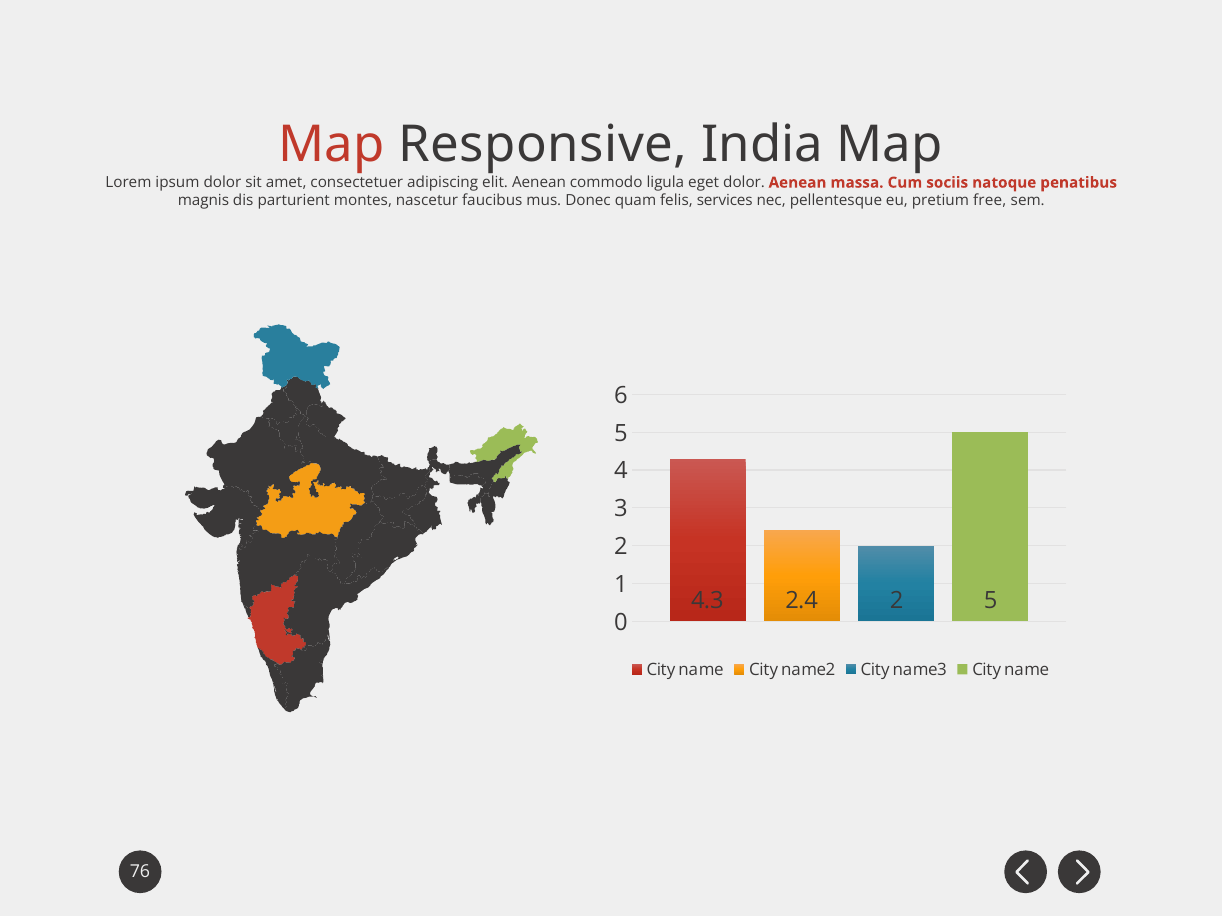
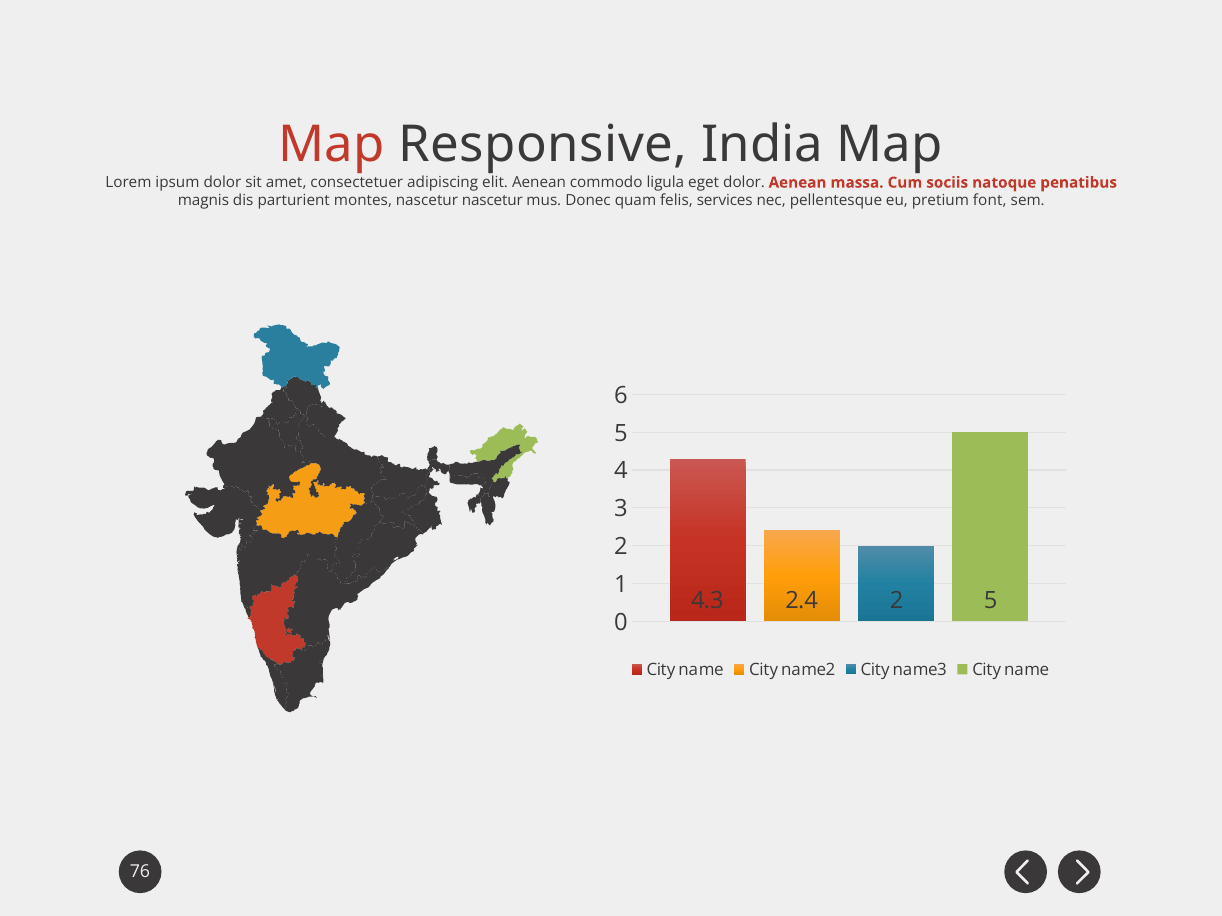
nascetur faucibus: faucibus -> nascetur
free: free -> font
